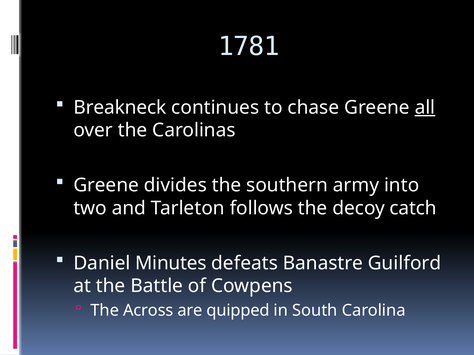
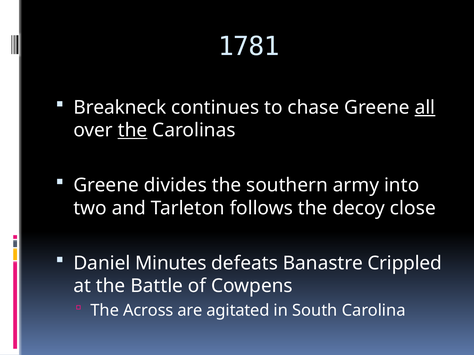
the at (133, 130) underline: none -> present
catch: catch -> close
Guilford: Guilford -> Crippled
quipped: quipped -> agitated
